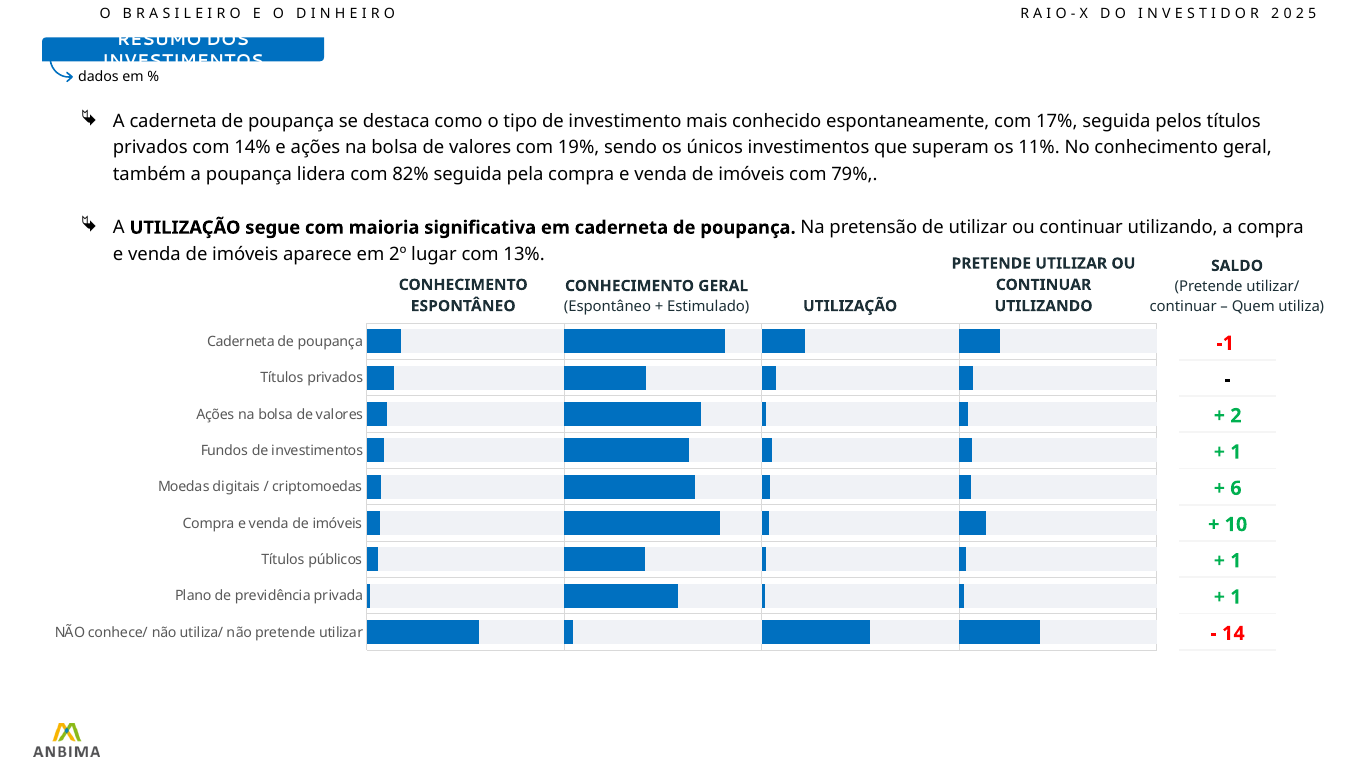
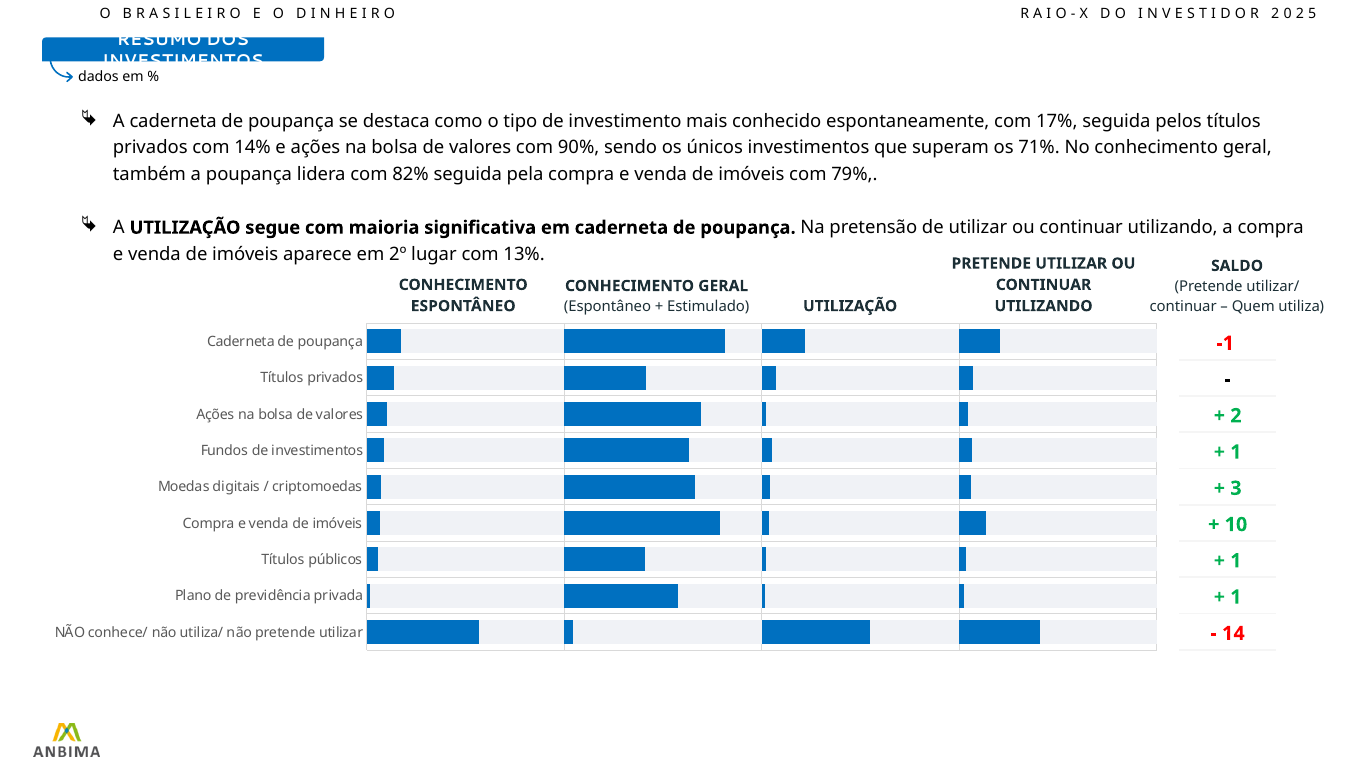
19%: 19% -> 90%
11%: 11% -> 71%
6: 6 -> 3
